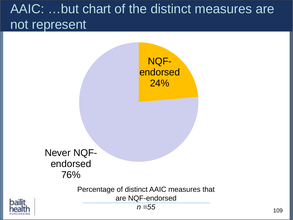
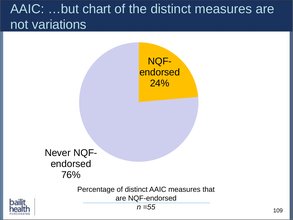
represent: represent -> variations
